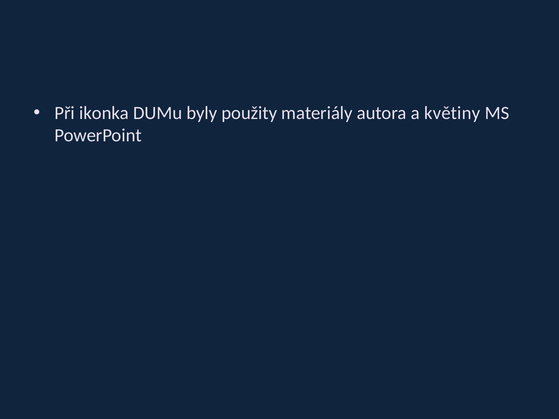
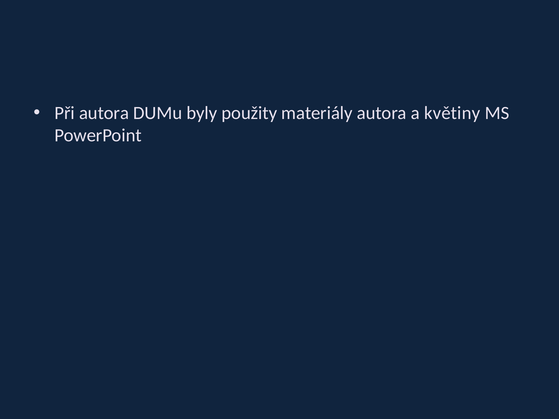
Při ikonka: ikonka -> autora
